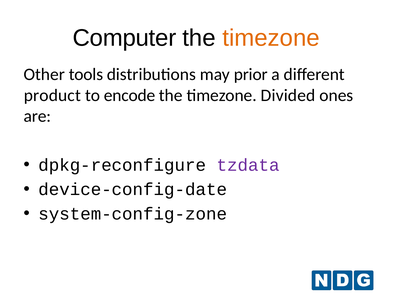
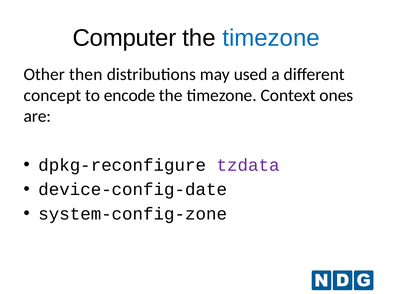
timezone at (271, 38) colour: orange -> blue
tools: tools -> then
prior: prior -> used
product: product -> concept
Divided: Divided -> Context
